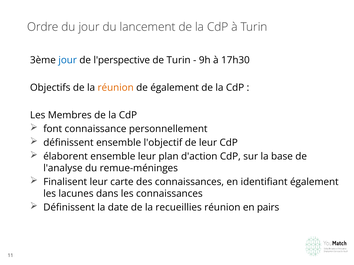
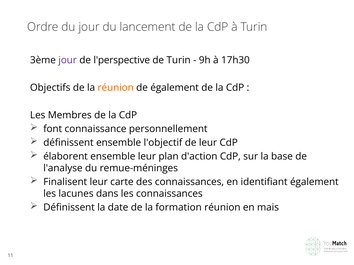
jour at (68, 60) colour: blue -> purple
recueillies: recueillies -> formation
pairs: pairs -> mais
